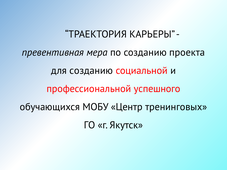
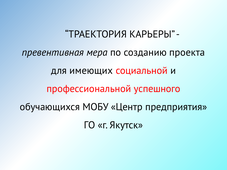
для созданию: созданию -> имеющих
тренинговых: тренинговых -> предприятия
